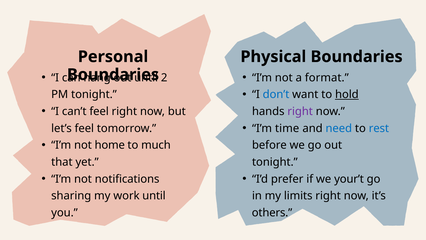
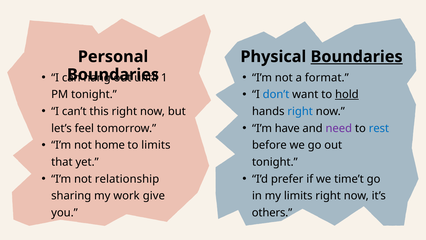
Boundaries at (357, 57) underline: none -> present
2: 2 -> 1
can’t feel: feel -> this
right at (300, 111) colour: purple -> blue
time: time -> have
need colour: blue -> purple
to much: much -> limits
notifications: notifications -> relationship
your’t: your’t -> time’t
work until: until -> give
